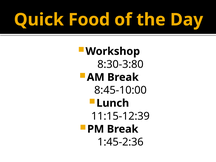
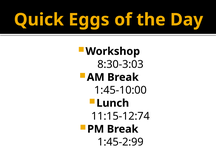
Food: Food -> Eggs
8:30-3:80: 8:30-3:80 -> 8:30-3:03
8:45-10:00: 8:45-10:00 -> 1:45-10:00
11:15-12:39: 11:15-12:39 -> 11:15-12:74
1:45-2:36: 1:45-2:36 -> 1:45-2:99
